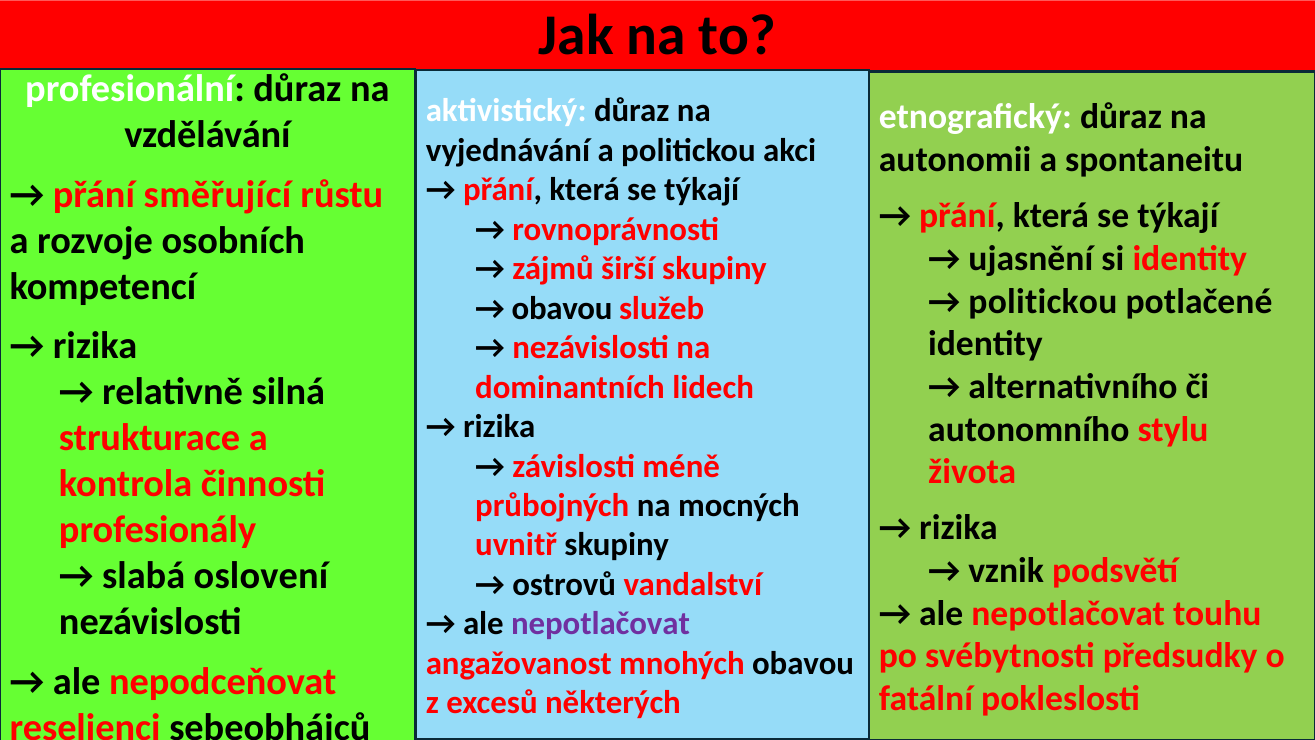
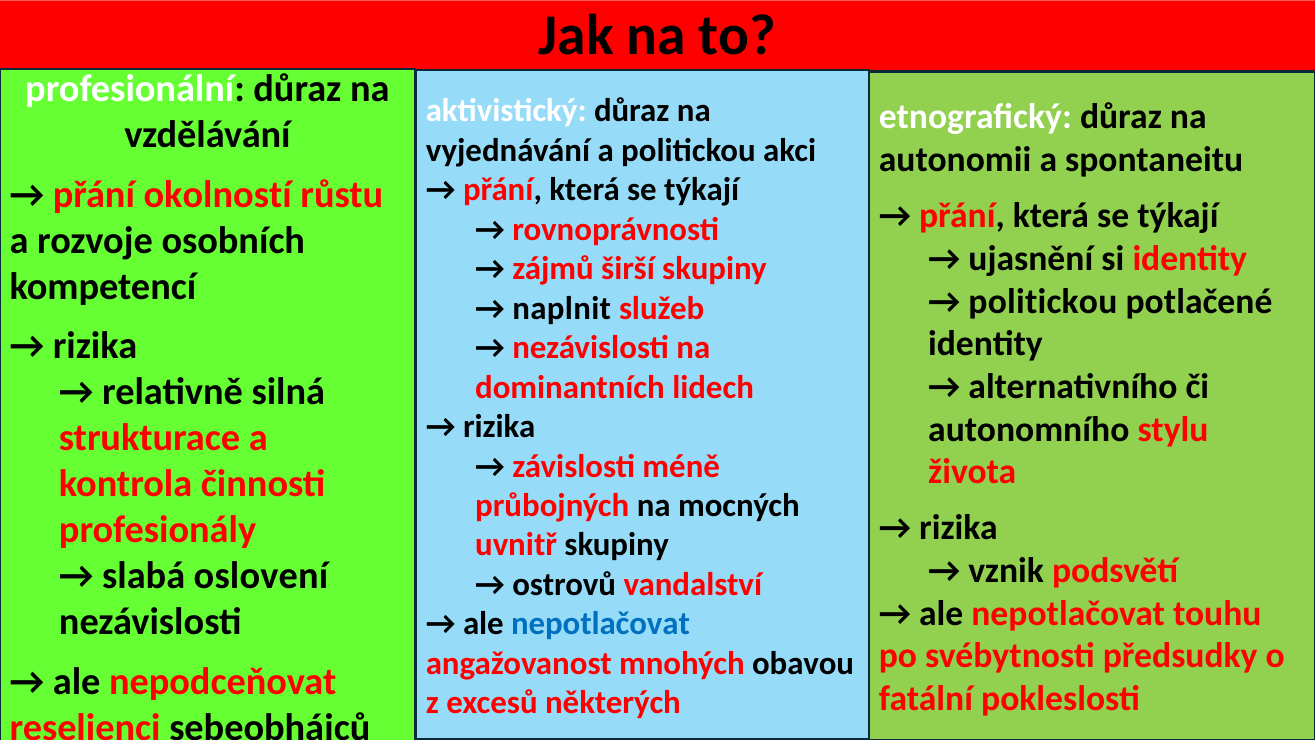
směřující: směřující -> okolností
obavou at (562, 308): obavou -> naplnit
nepotlačovat at (601, 624) colour: purple -> blue
